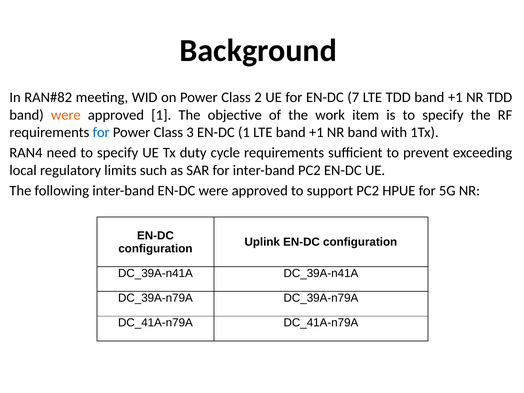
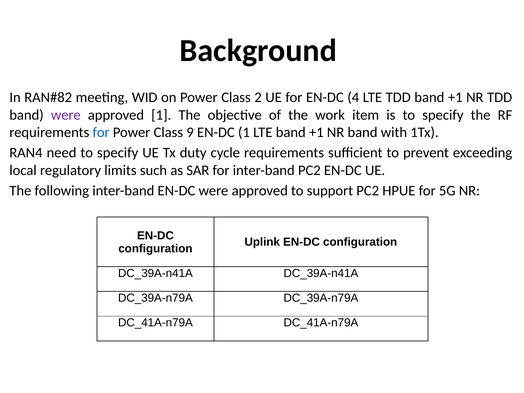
7: 7 -> 4
were at (66, 115) colour: orange -> purple
3: 3 -> 9
